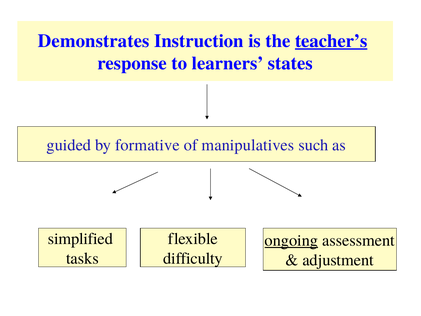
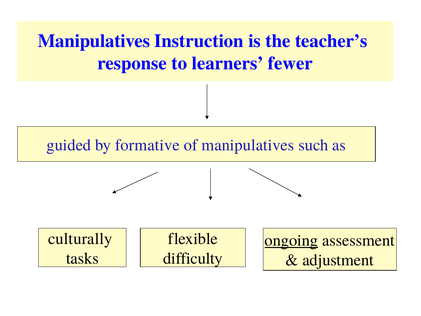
Demonstrates at (94, 41): Demonstrates -> Manipulatives
teacher’s underline: present -> none
states: states -> fewer
simplified: simplified -> culturally
